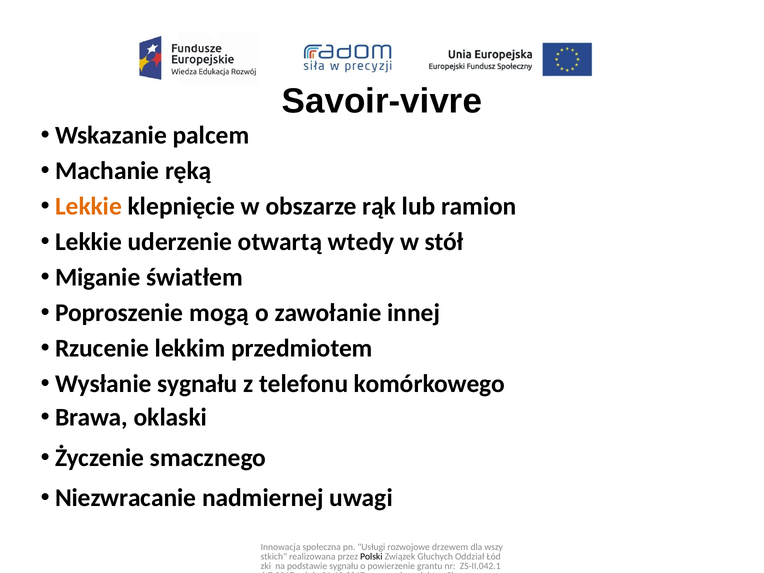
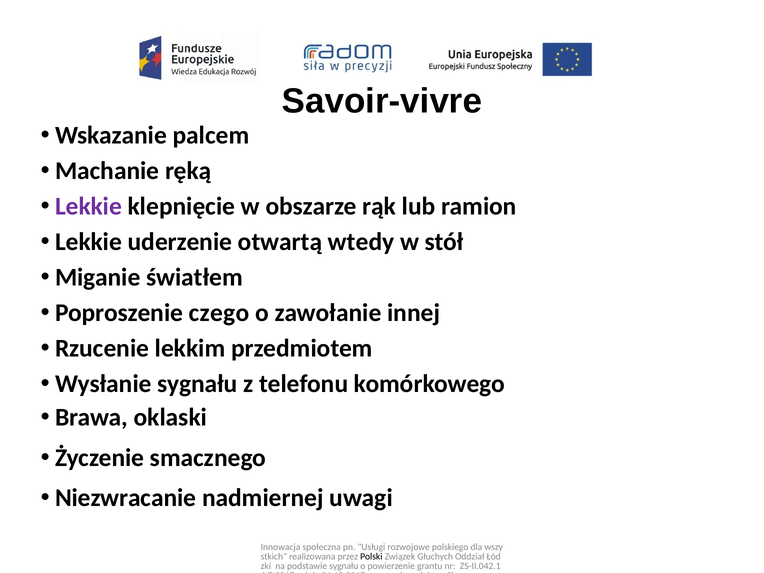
Lekkie at (89, 206) colour: orange -> purple
mogą: mogą -> czego
drzewem: drzewem -> polskiego
